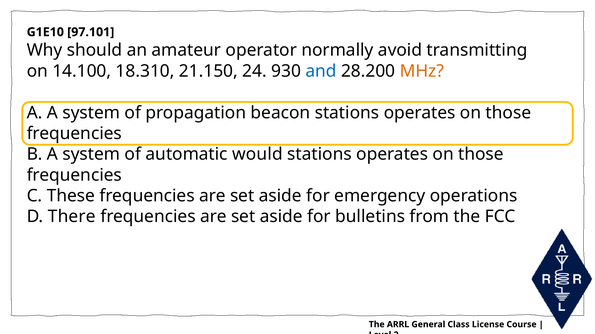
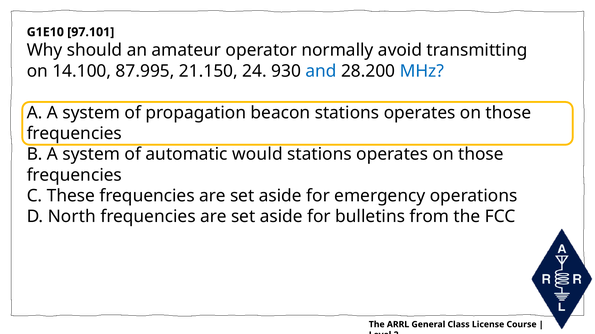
18.310: 18.310 -> 87.995
MHz colour: orange -> blue
There: There -> North
